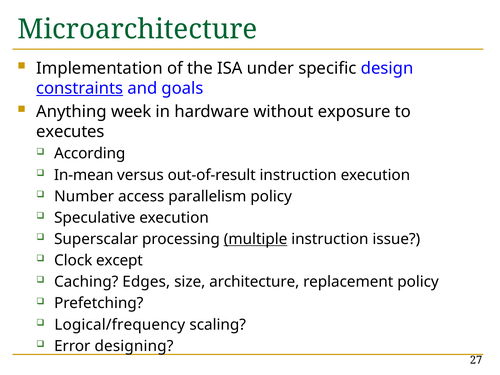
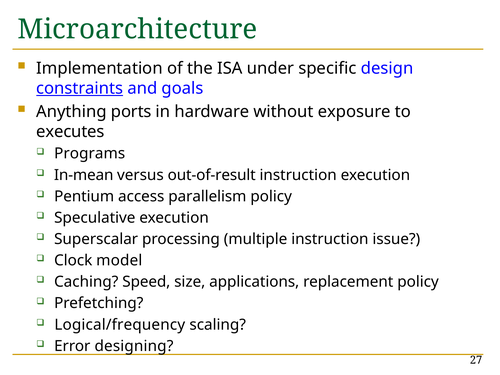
week: week -> ports
According: According -> Programs
Number: Number -> Pentium
multiple underline: present -> none
except: except -> model
Edges: Edges -> Speed
architecture: architecture -> applications
